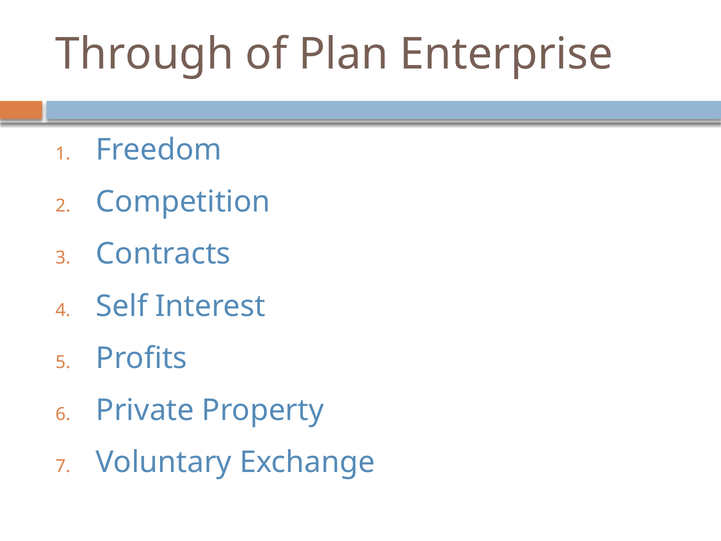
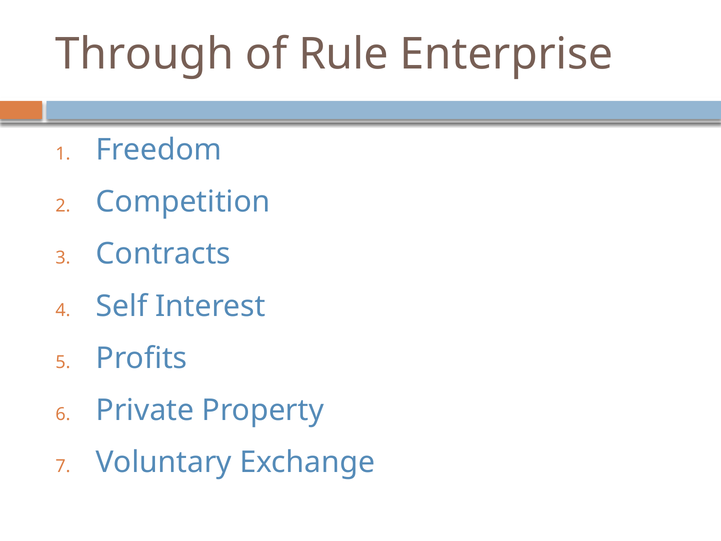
Plan: Plan -> Rule
